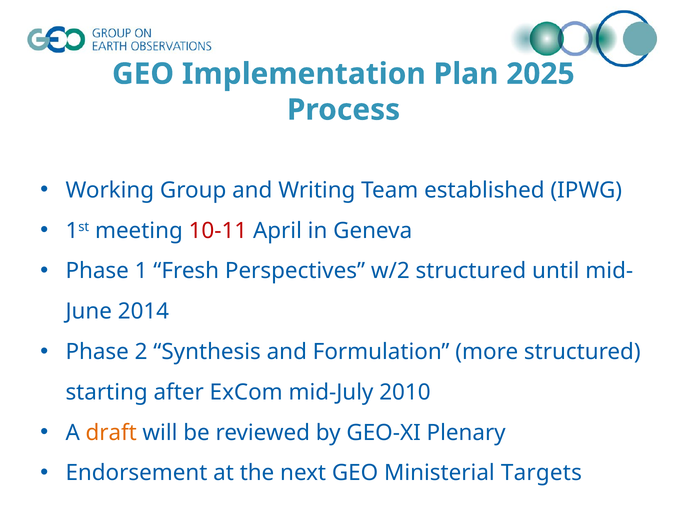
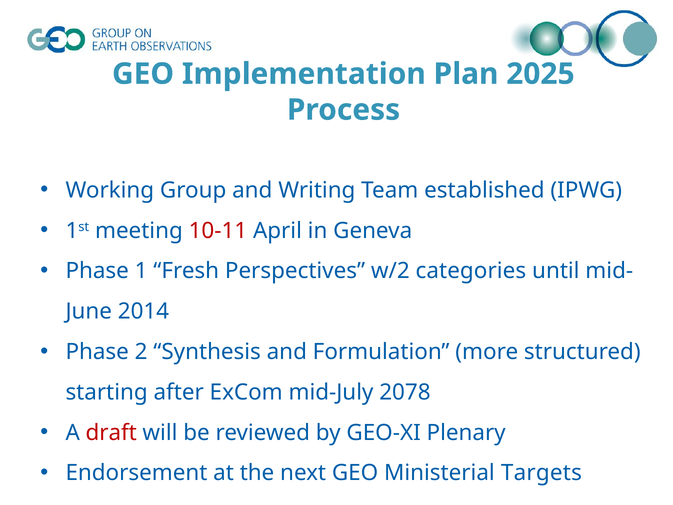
w/2 structured: structured -> categories
2010: 2010 -> 2078
draft colour: orange -> red
